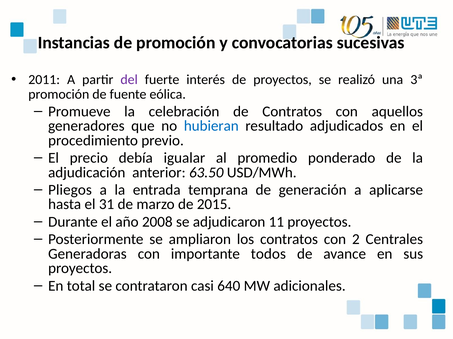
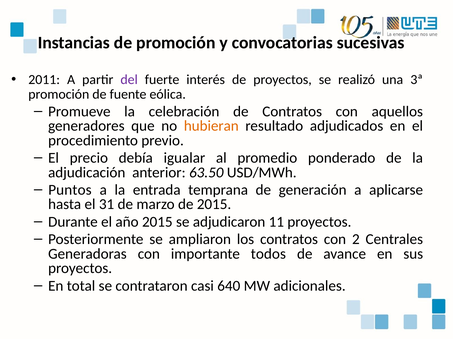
hubieran colour: blue -> orange
Pliegos: Pliegos -> Puntos
año 2008: 2008 -> 2015
